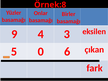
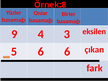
5 0: 0 -> 6
